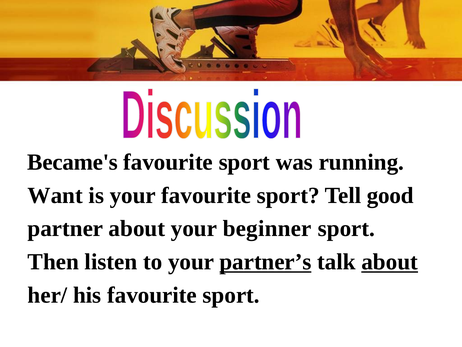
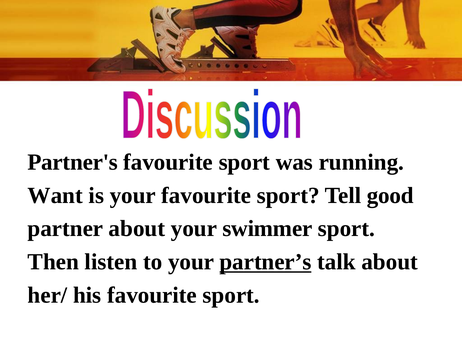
Became's: Became's -> Partner's
beginner: beginner -> swimmer
about at (390, 262) underline: present -> none
